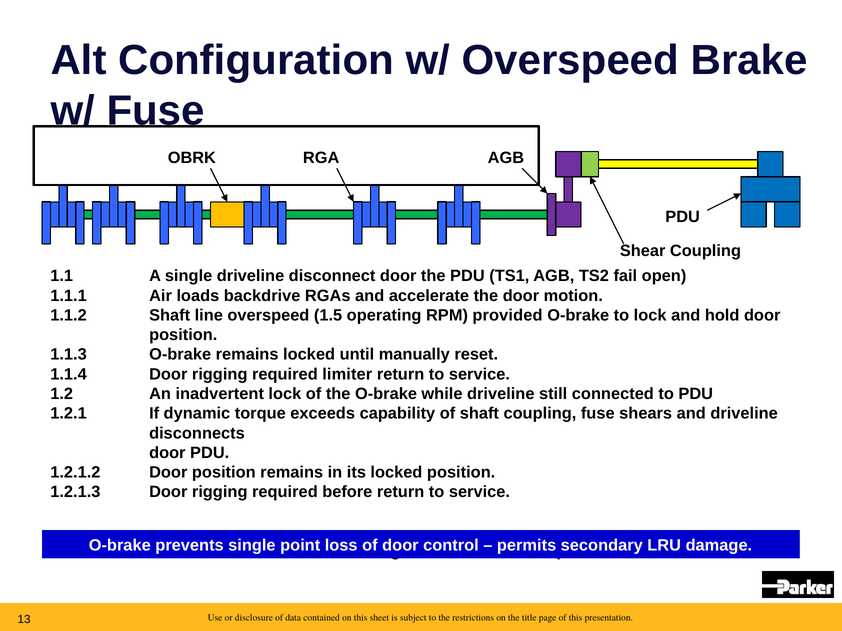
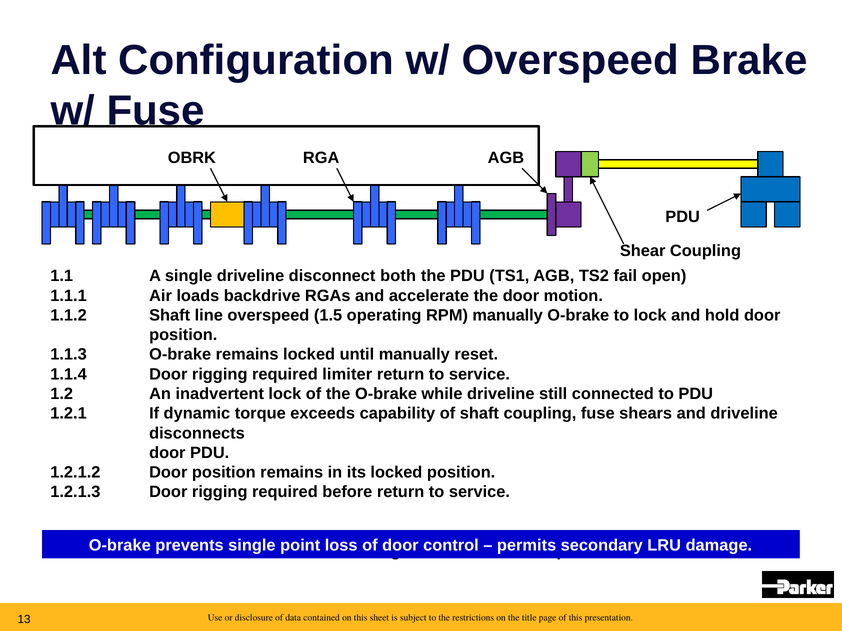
disconnect door: door -> both
RPM provided: provided -> manually
